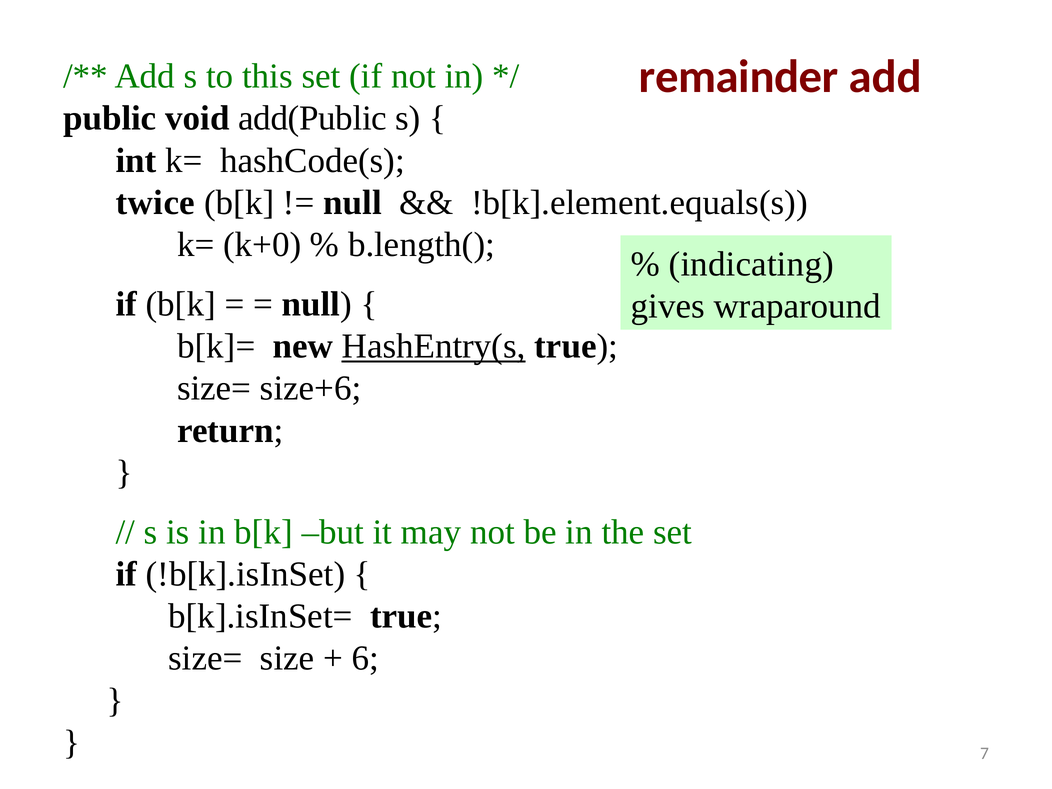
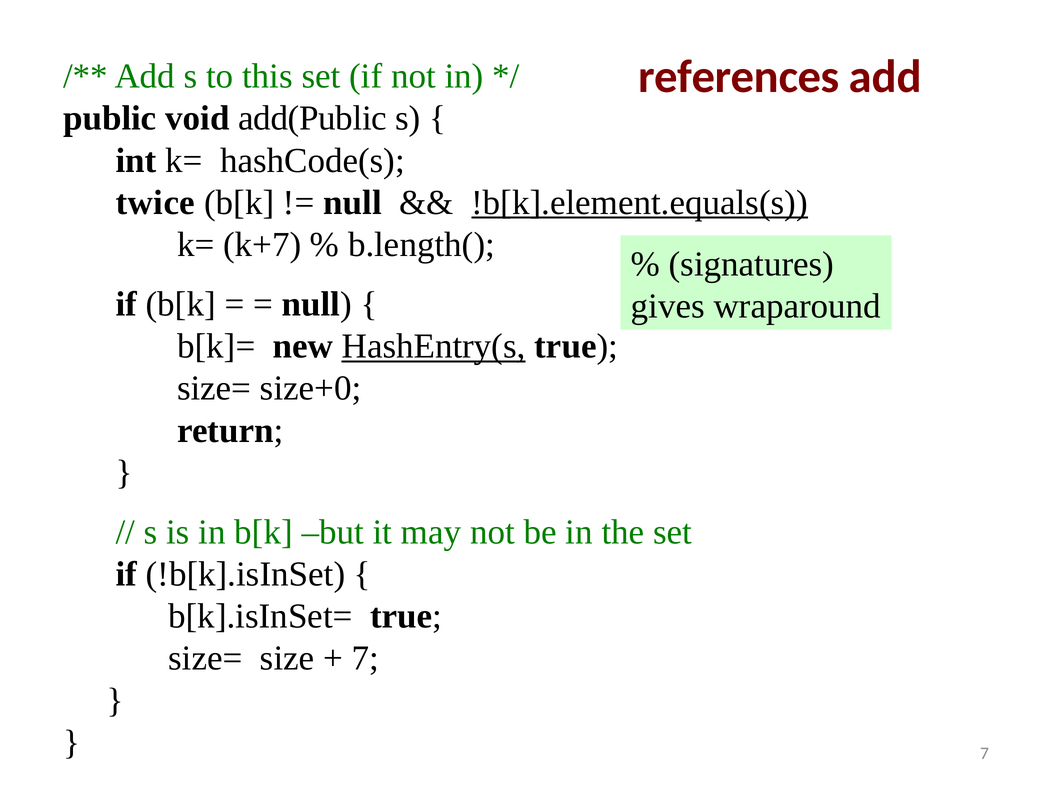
remainder: remainder -> references
!b[k].element.equals(s underline: none -> present
k+0: k+0 -> k+7
indicating: indicating -> signatures
size+6: size+6 -> size+0
6 at (365, 658): 6 -> 7
